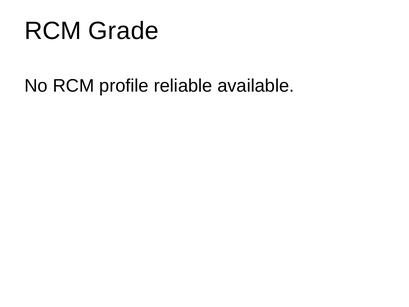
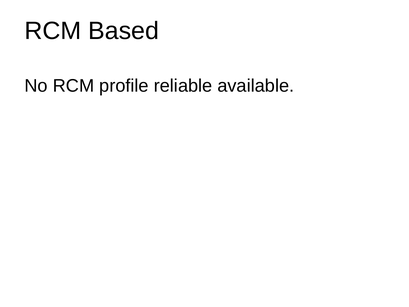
Grade: Grade -> Based
